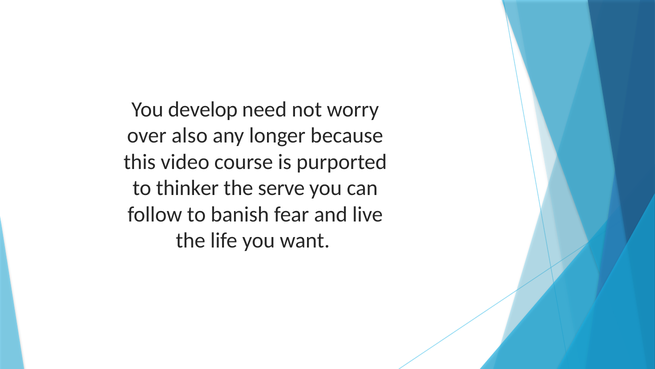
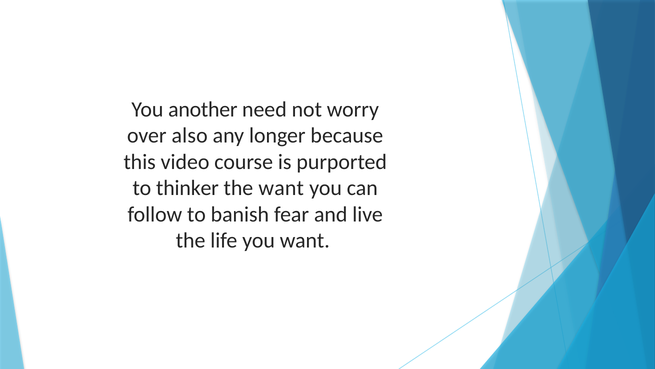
develop: develop -> another
the serve: serve -> want
